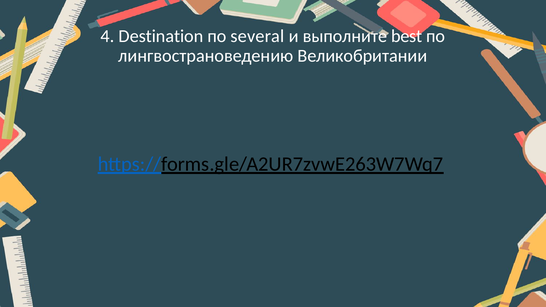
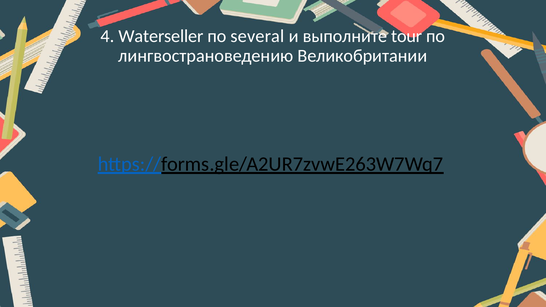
Destination: Destination -> Waterseller
best: best -> tour
